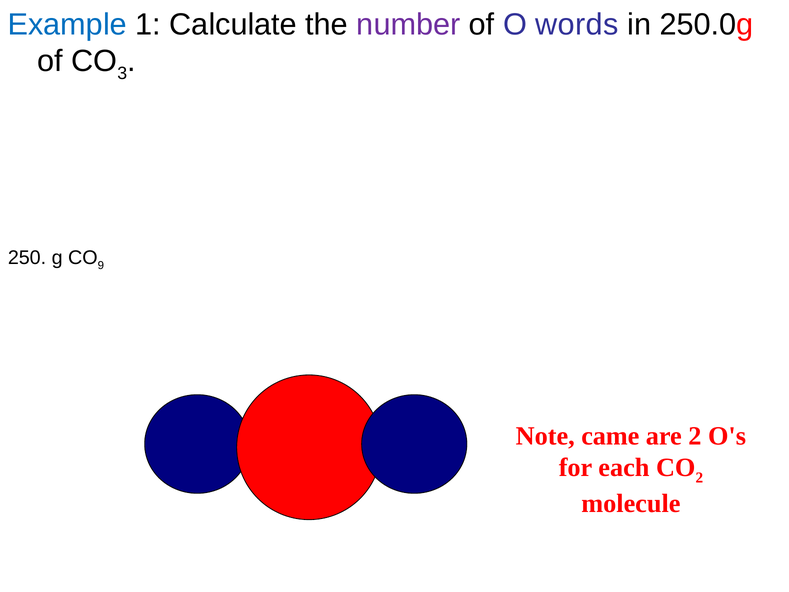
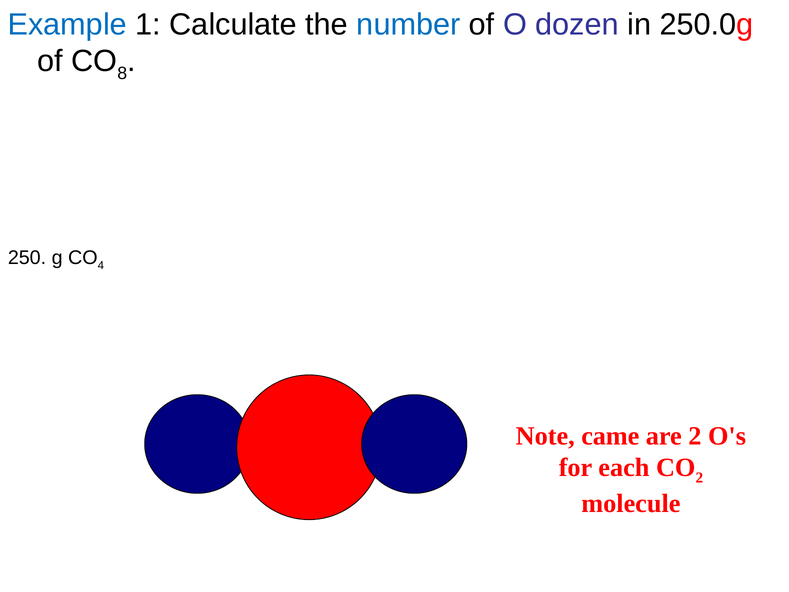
number colour: purple -> blue
words: words -> dozen
3: 3 -> 8
9: 9 -> 4
